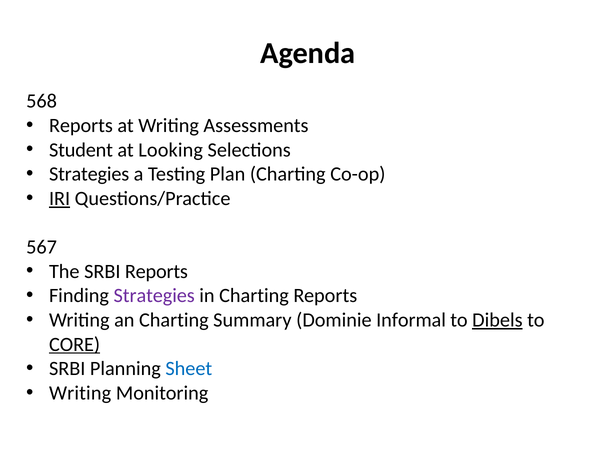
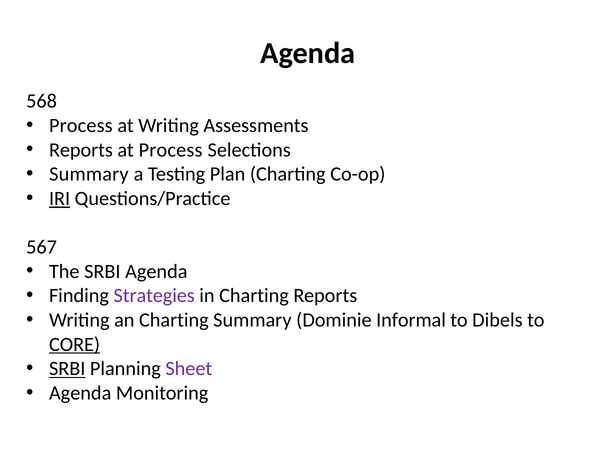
Reports at (81, 125): Reports -> Process
Student at (81, 150): Student -> Reports
at Looking: Looking -> Process
Strategies at (89, 174): Strategies -> Summary
SRBI Reports: Reports -> Agenda
Dibels underline: present -> none
SRBI at (67, 369) underline: none -> present
Sheet colour: blue -> purple
Writing at (80, 393): Writing -> Agenda
